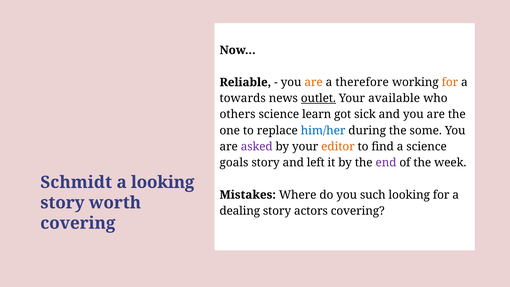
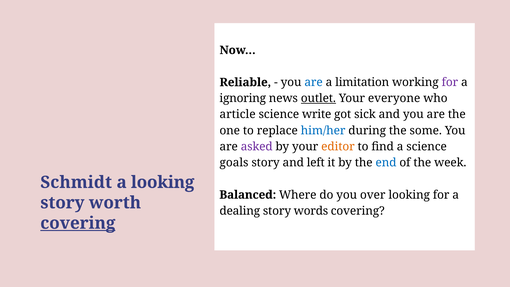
are at (314, 82) colour: orange -> blue
therefore: therefore -> limitation
for at (450, 82) colour: orange -> purple
towards: towards -> ignoring
available: available -> everyone
others: others -> article
learn: learn -> write
end colour: purple -> blue
Mistakes: Mistakes -> Balanced
such: such -> over
actors: actors -> words
covering at (78, 223) underline: none -> present
